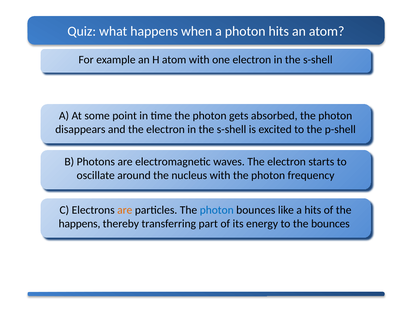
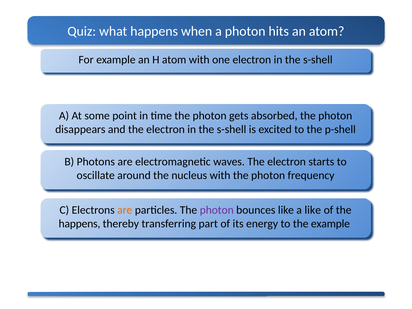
photon at (217, 210) colour: blue -> purple
a hits: hits -> like
the bounces: bounces -> example
